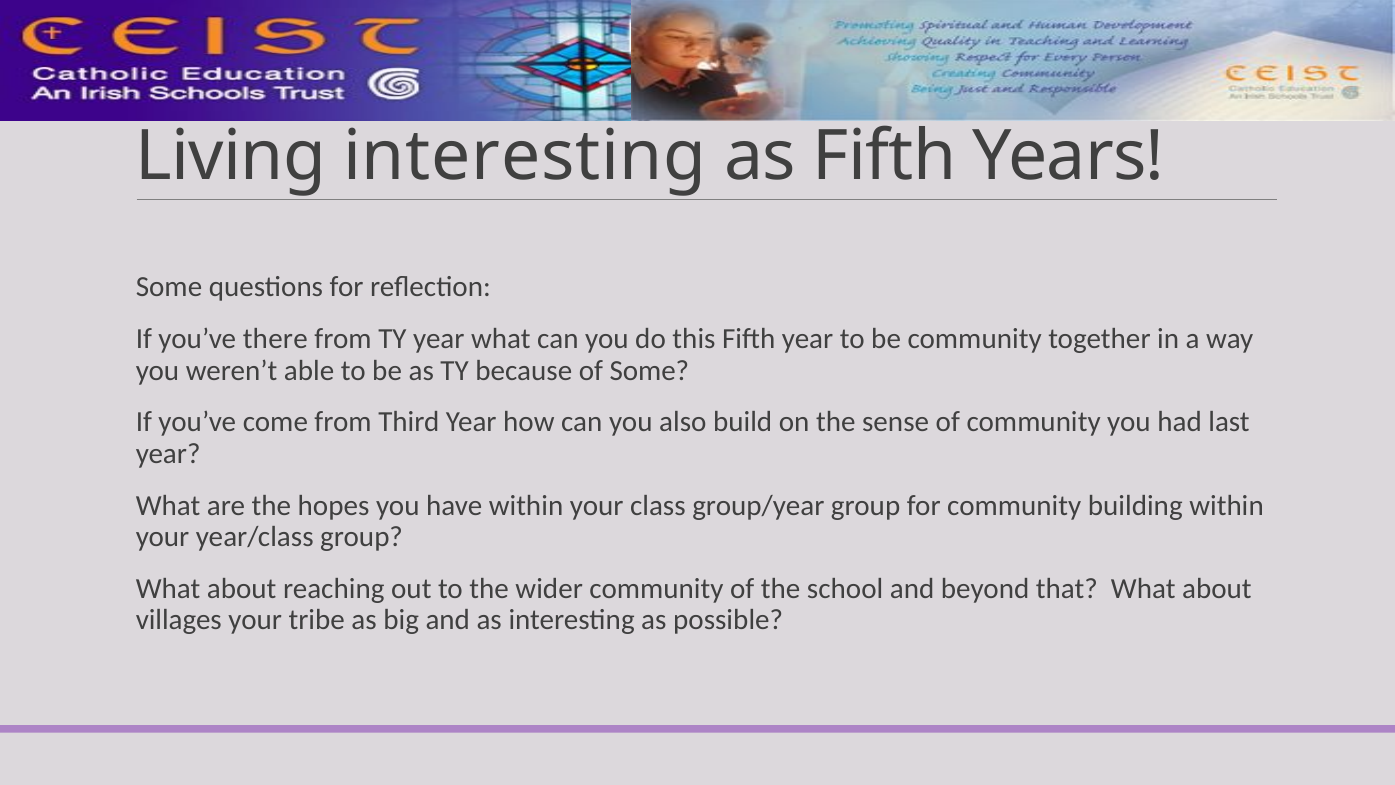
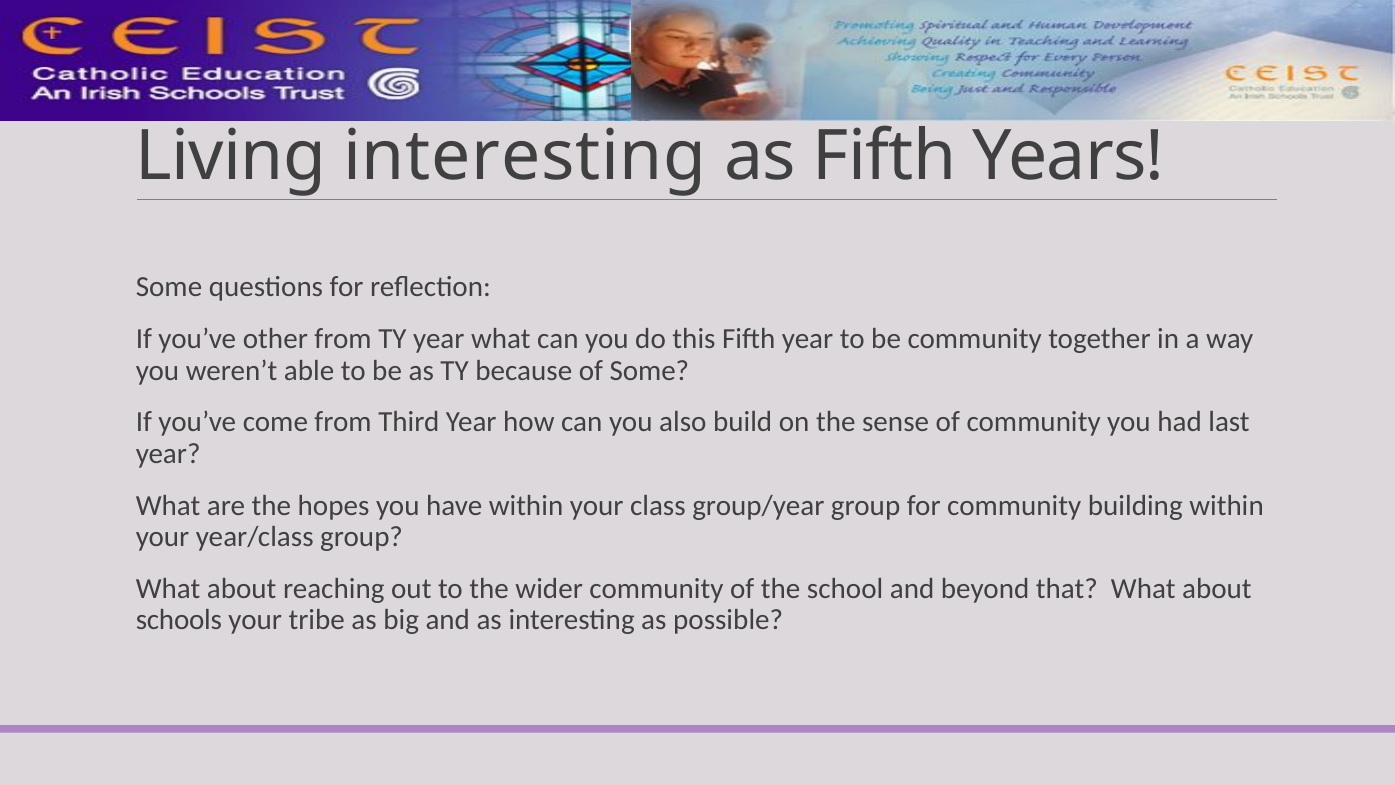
there: there -> other
villages: villages -> schools
